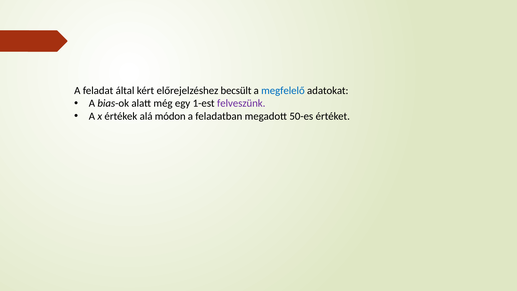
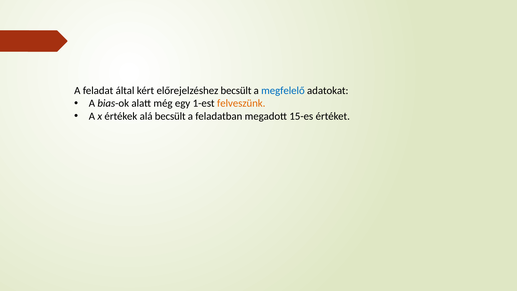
felveszünk colour: purple -> orange
alá módon: módon -> becsült
50-es: 50-es -> 15-es
